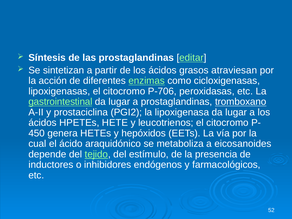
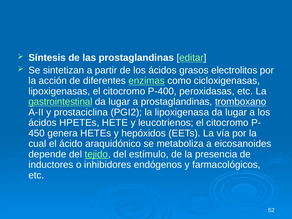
atraviesan: atraviesan -> electrolitos
P-706: P-706 -> P-400
